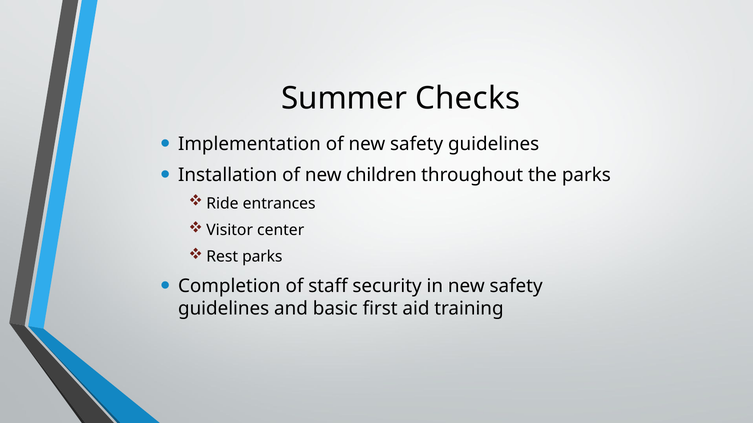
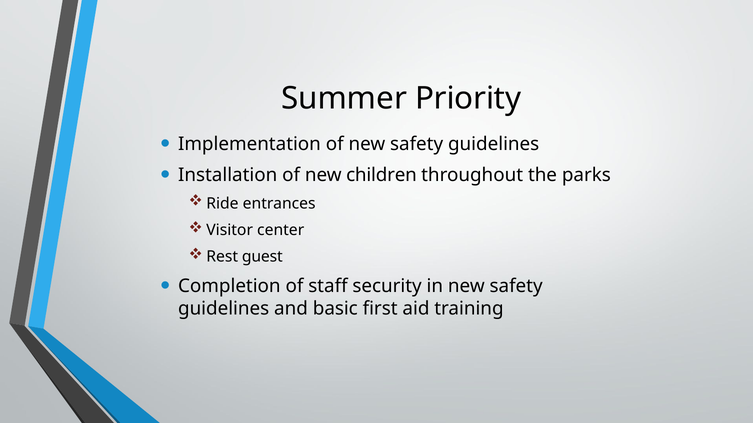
Checks: Checks -> Priority
Rest parks: parks -> guest
